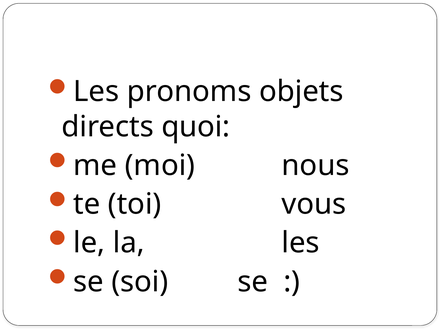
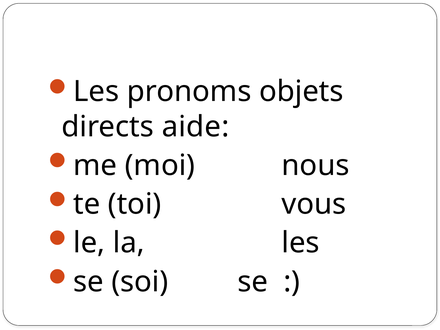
quoi: quoi -> aide
